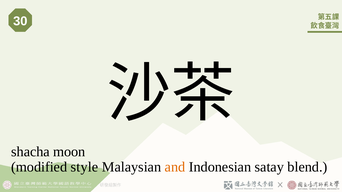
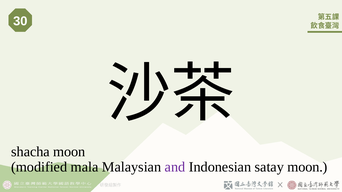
style: style -> mala
and colour: orange -> purple
satay blend: blend -> moon
